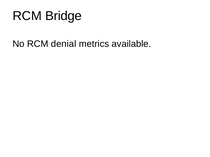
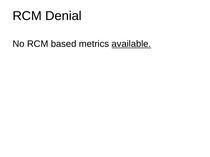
Bridge: Bridge -> Denial
denial: denial -> based
available underline: none -> present
